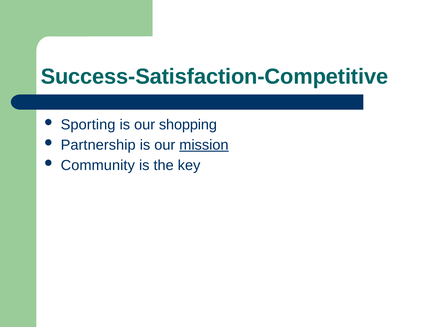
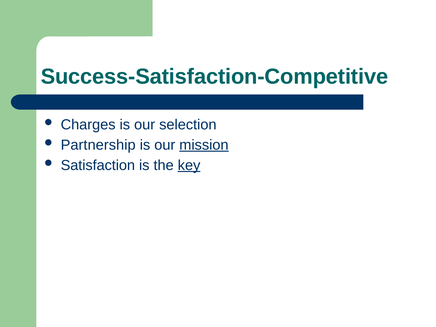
Sporting: Sporting -> Charges
shopping: shopping -> selection
Community: Community -> Satisfaction
key underline: none -> present
